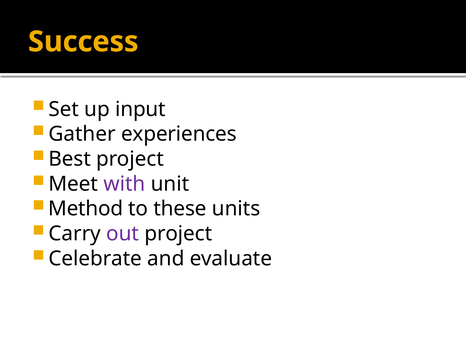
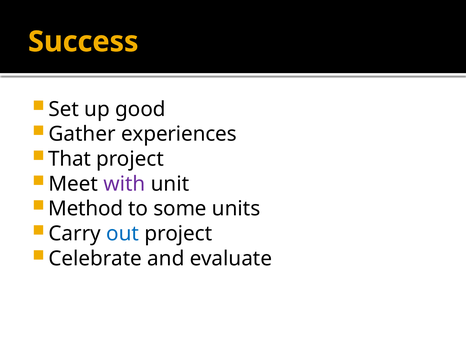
input: input -> good
Best: Best -> That
these: these -> some
out colour: purple -> blue
